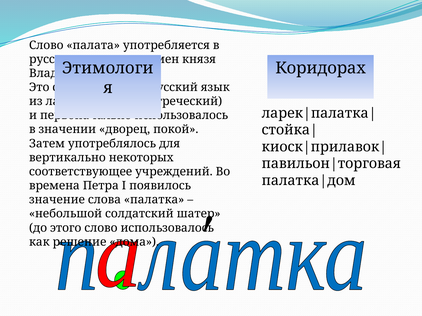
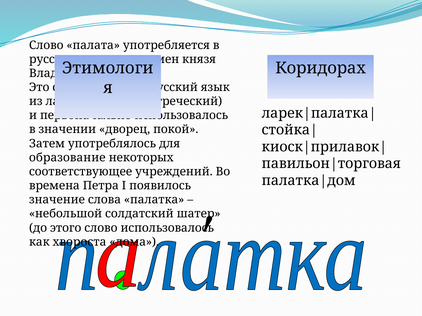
вертикально: вертикально -> образование
решение: решение -> хвороста
